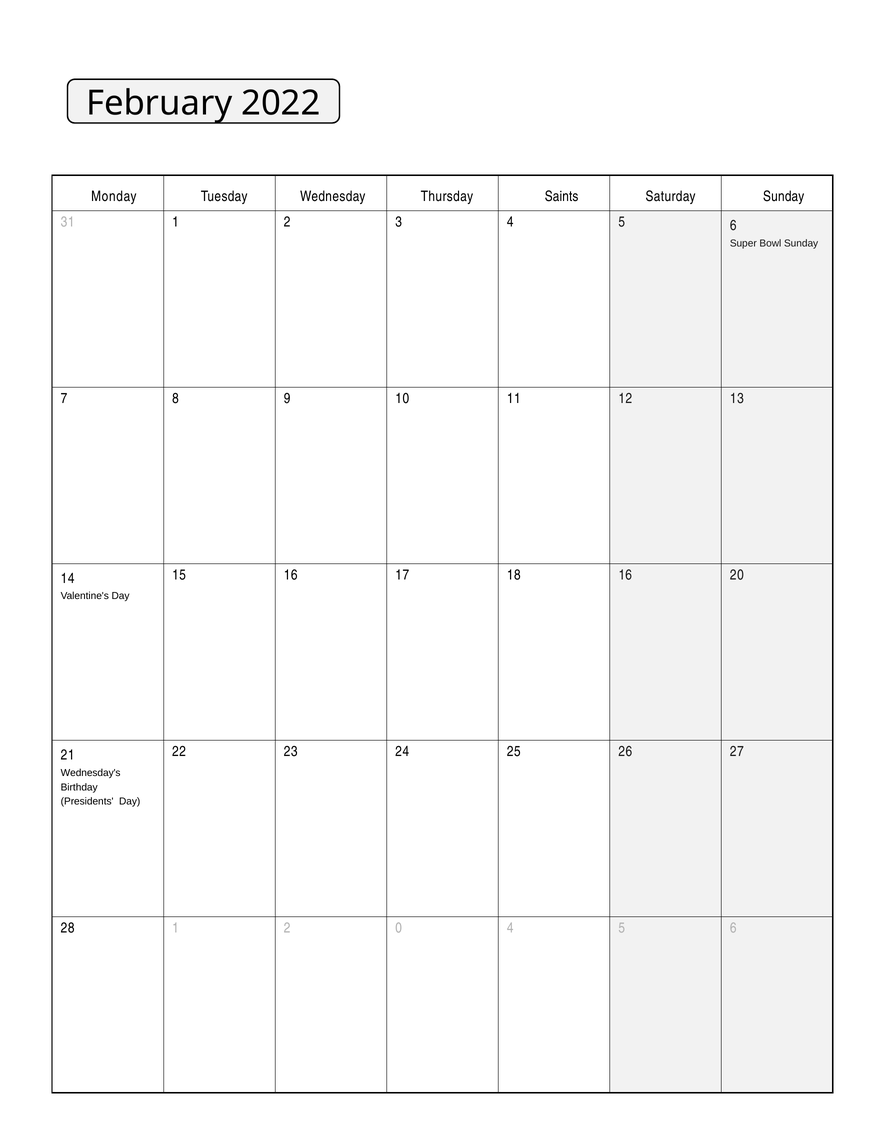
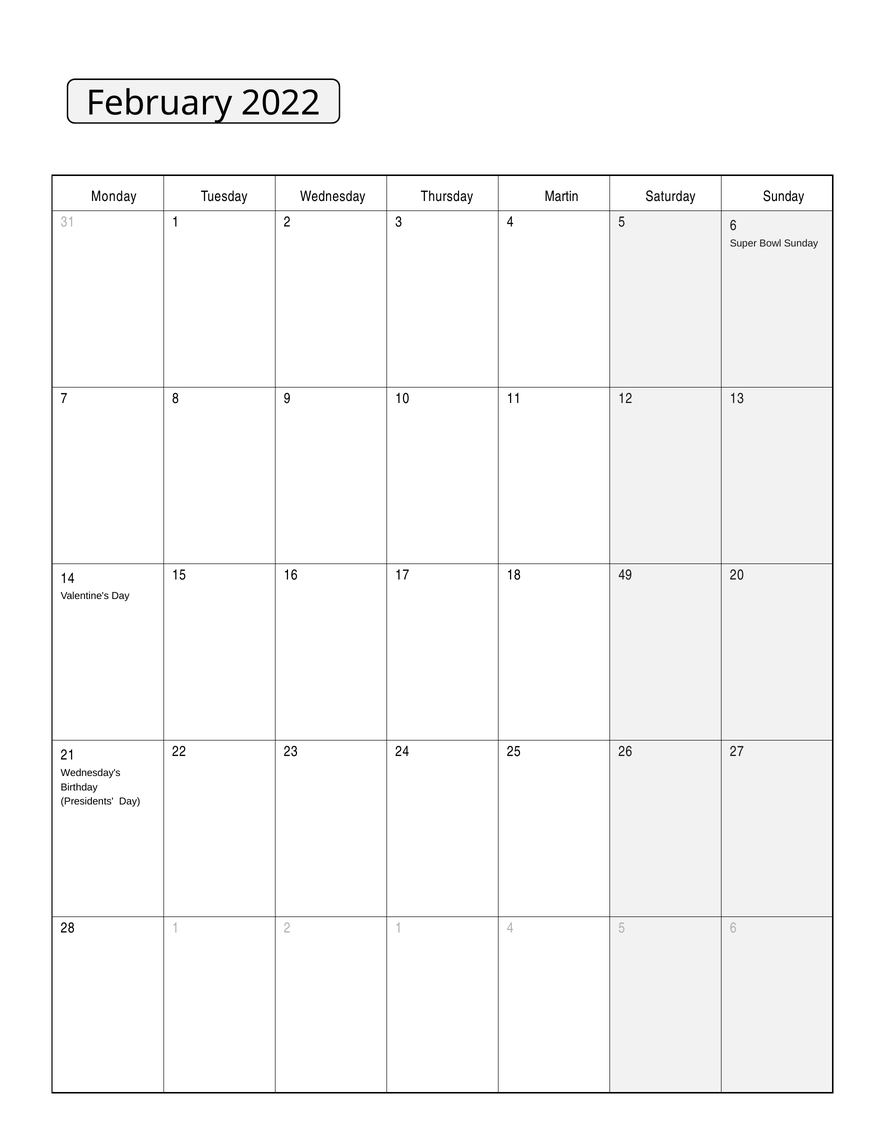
Saints: Saints -> Martin
18 16: 16 -> 49
2 0: 0 -> 1
